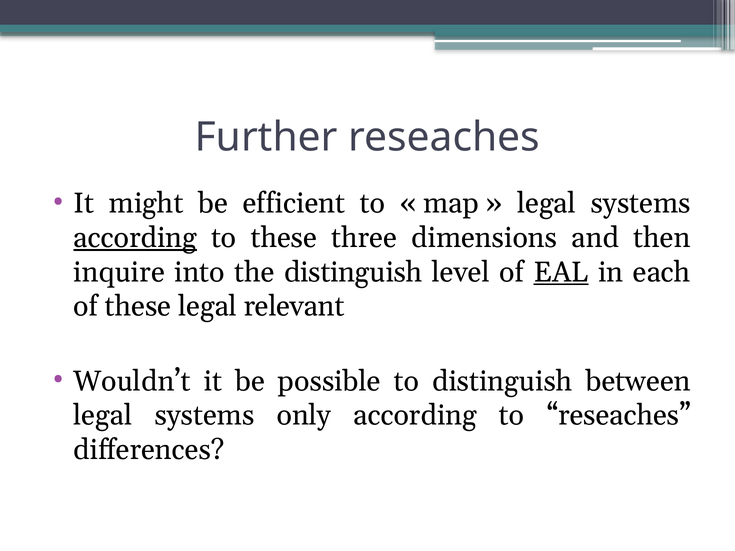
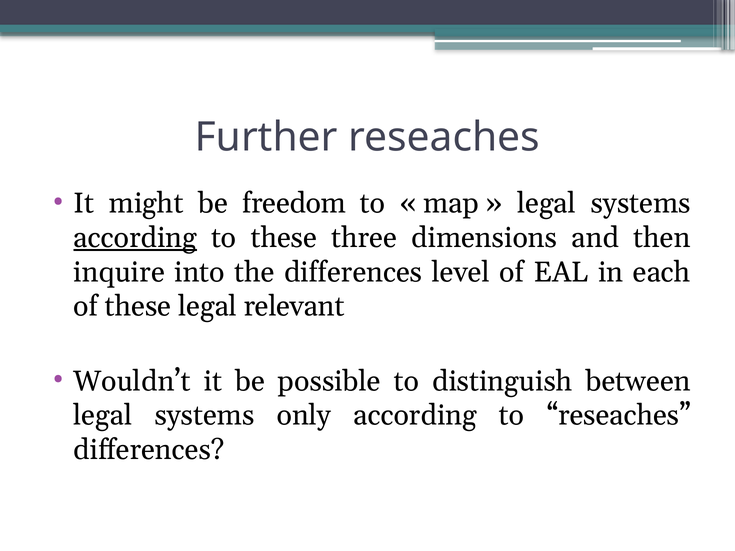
efficient: efficient -> freedom
the distinguish: distinguish -> differences
EAL underline: present -> none
